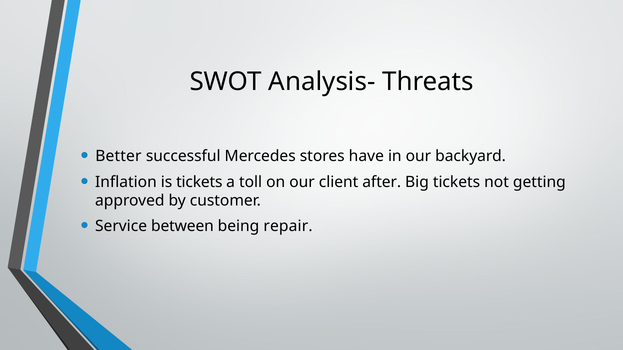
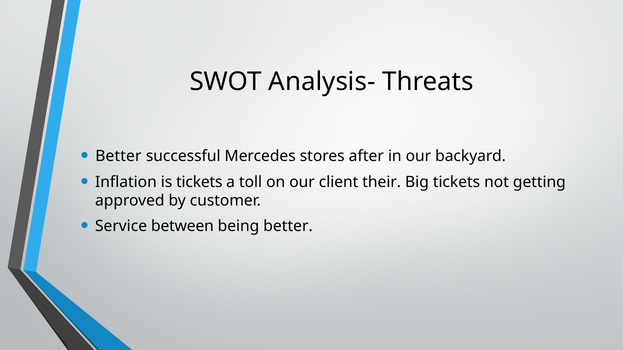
have: have -> after
after: after -> their
being repair: repair -> better
